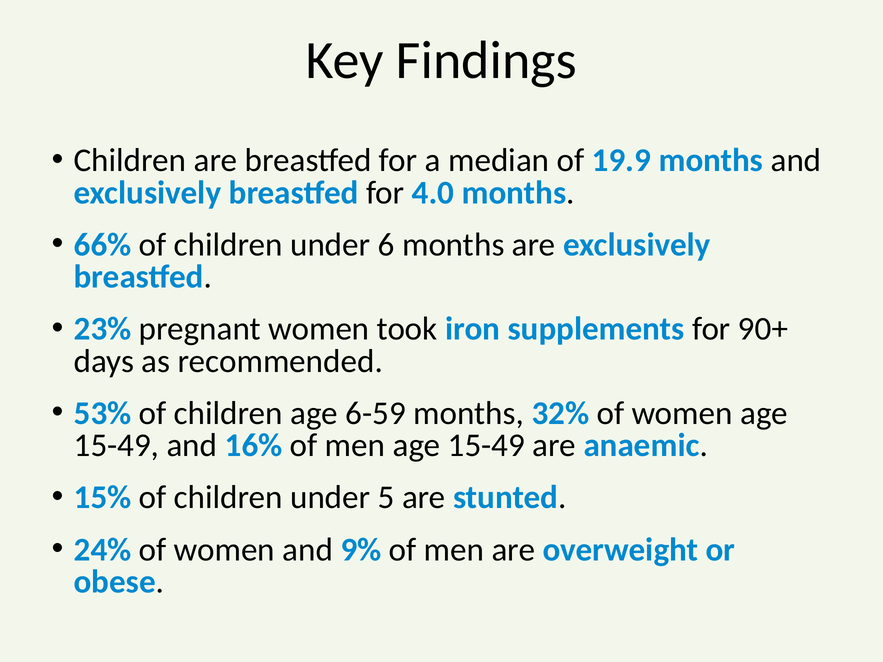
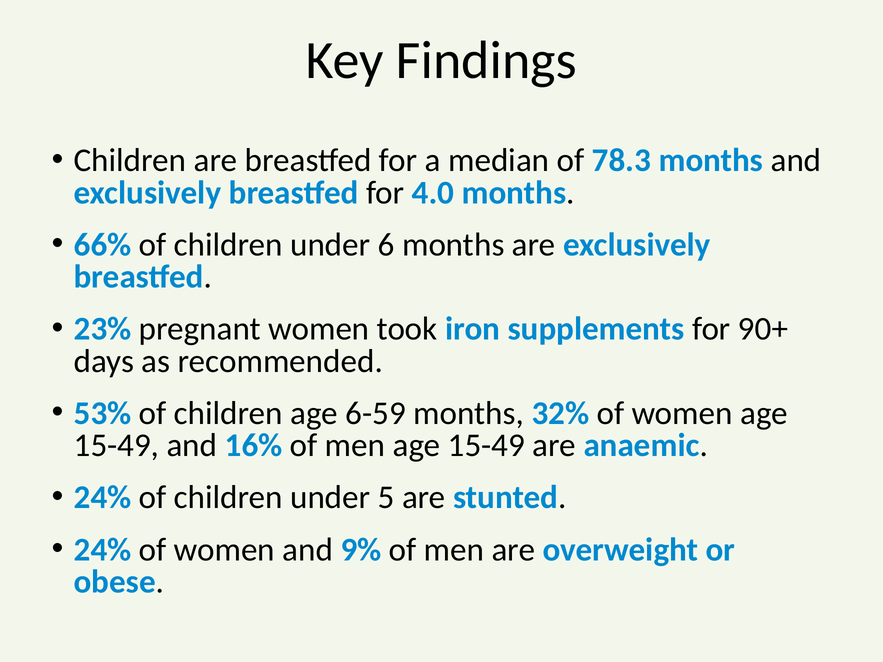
19.9: 19.9 -> 78.3
15% at (103, 498): 15% -> 24%
